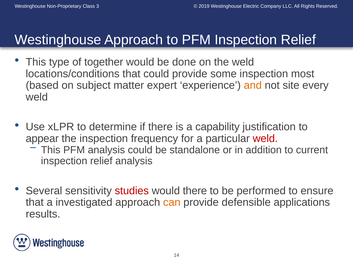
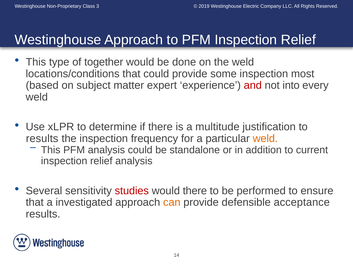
and colour: orange -> red
site: site -> into
capability: capability -> multitude
appear at (42, 138): appear -> results
weld at (265, 138) colour: red -> orange
applications: applications -> acceptance
